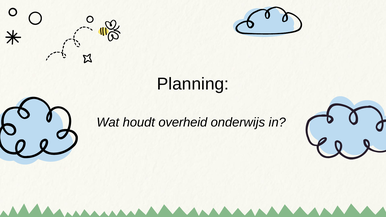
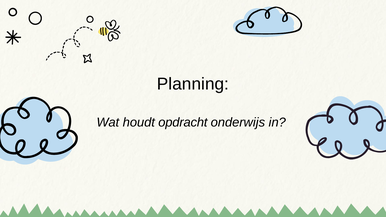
overheid: overheid -> opdracht
